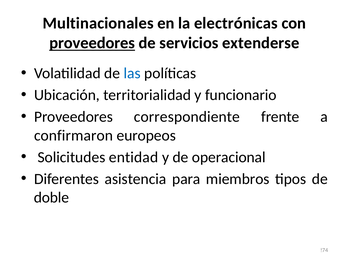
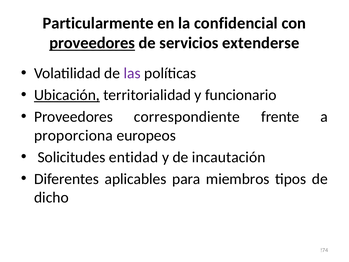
Multinacionales: Multinacionales -> Particularmente
electrónicas: electrónicas -> confidencial
las colour: blue -> purple
Ubicación underline: none -> present
confirmaron: confirmaron -> proporciona
operacional: operacional -> incautación
asistencia: asistencia -> aplicables
doble: doble -> dicho
